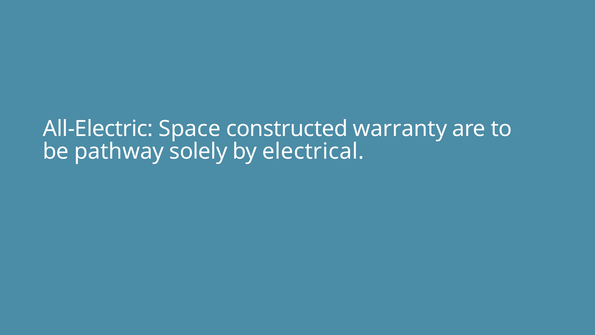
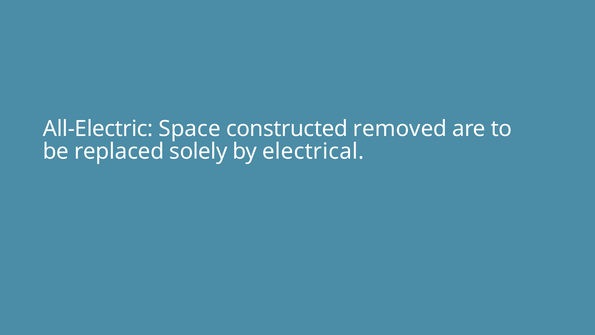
warranty: warranty -> removed
pathway: pathway -> replaced
